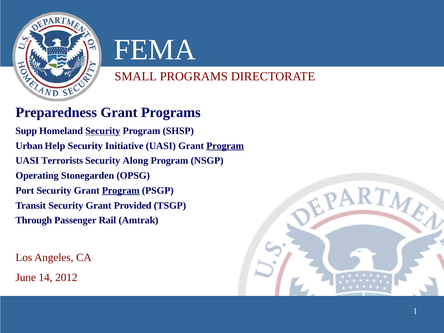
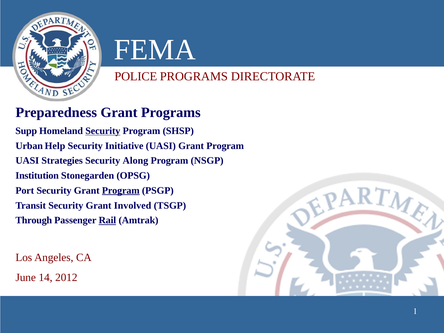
SMALL: SMALL -> POLICE
Program at (225, 146) underline: present -> none
Terrorists: Terrorists -> Strategies
Operating: Operating -> Institution
Provided: Provided -> Involved
Rail underline: none -> present
